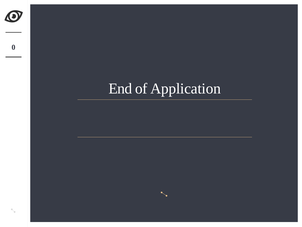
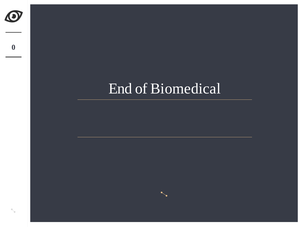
Application: Application -> Biomedical
